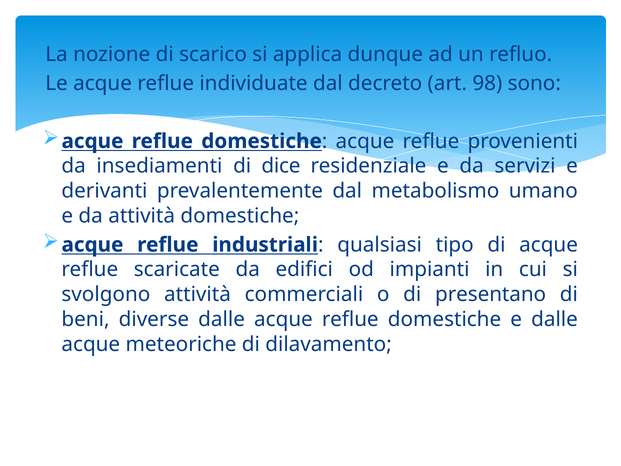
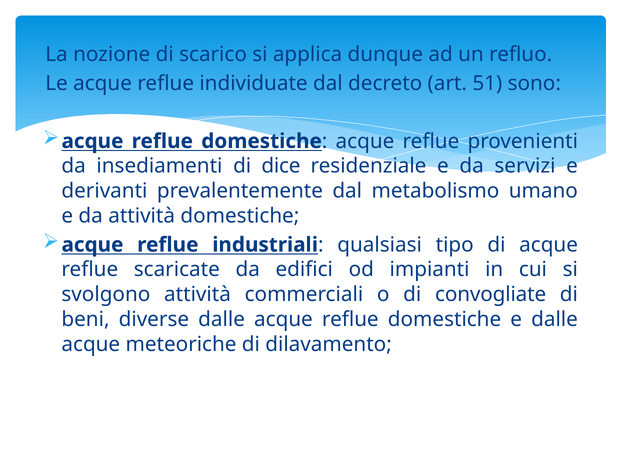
98: 98 -> 51
presentano: presentano -> convogliate
